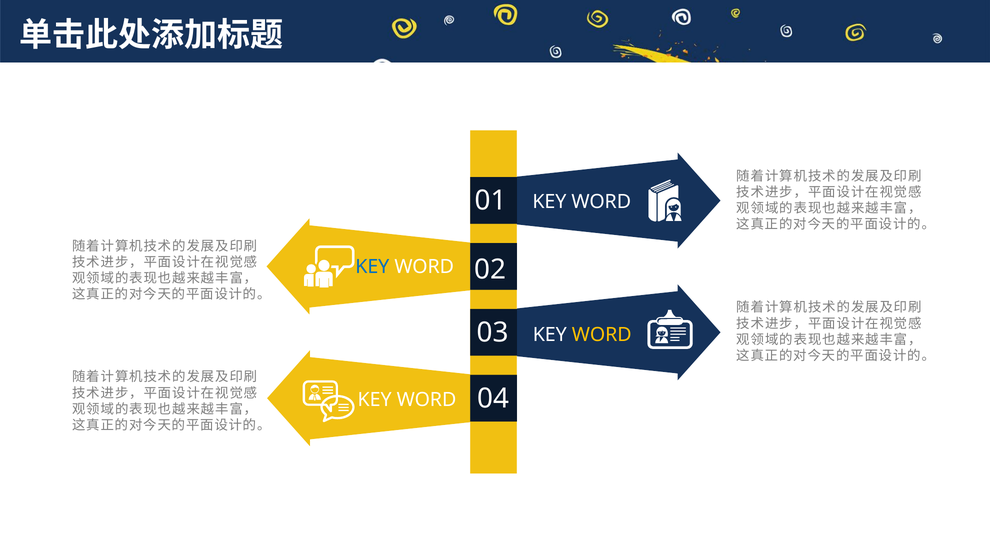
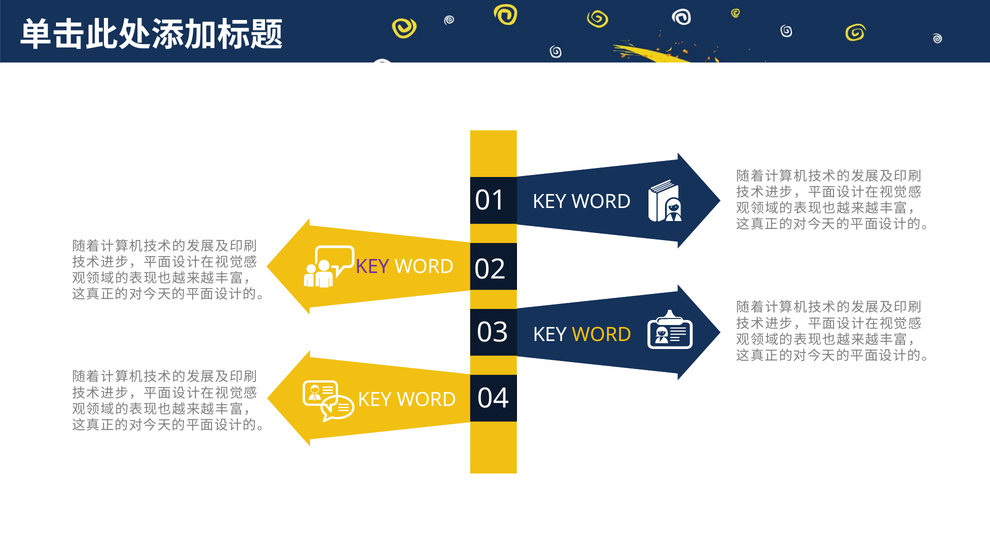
KEY at (372, 267) colour: blue -> purple
